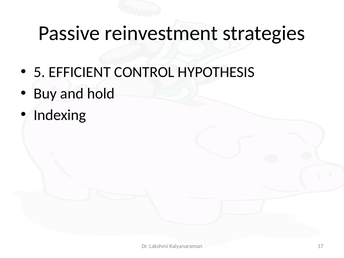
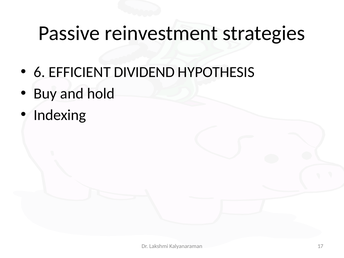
5: 5 -> 6
CONTROL: CONTROL -> DIVIDEND
